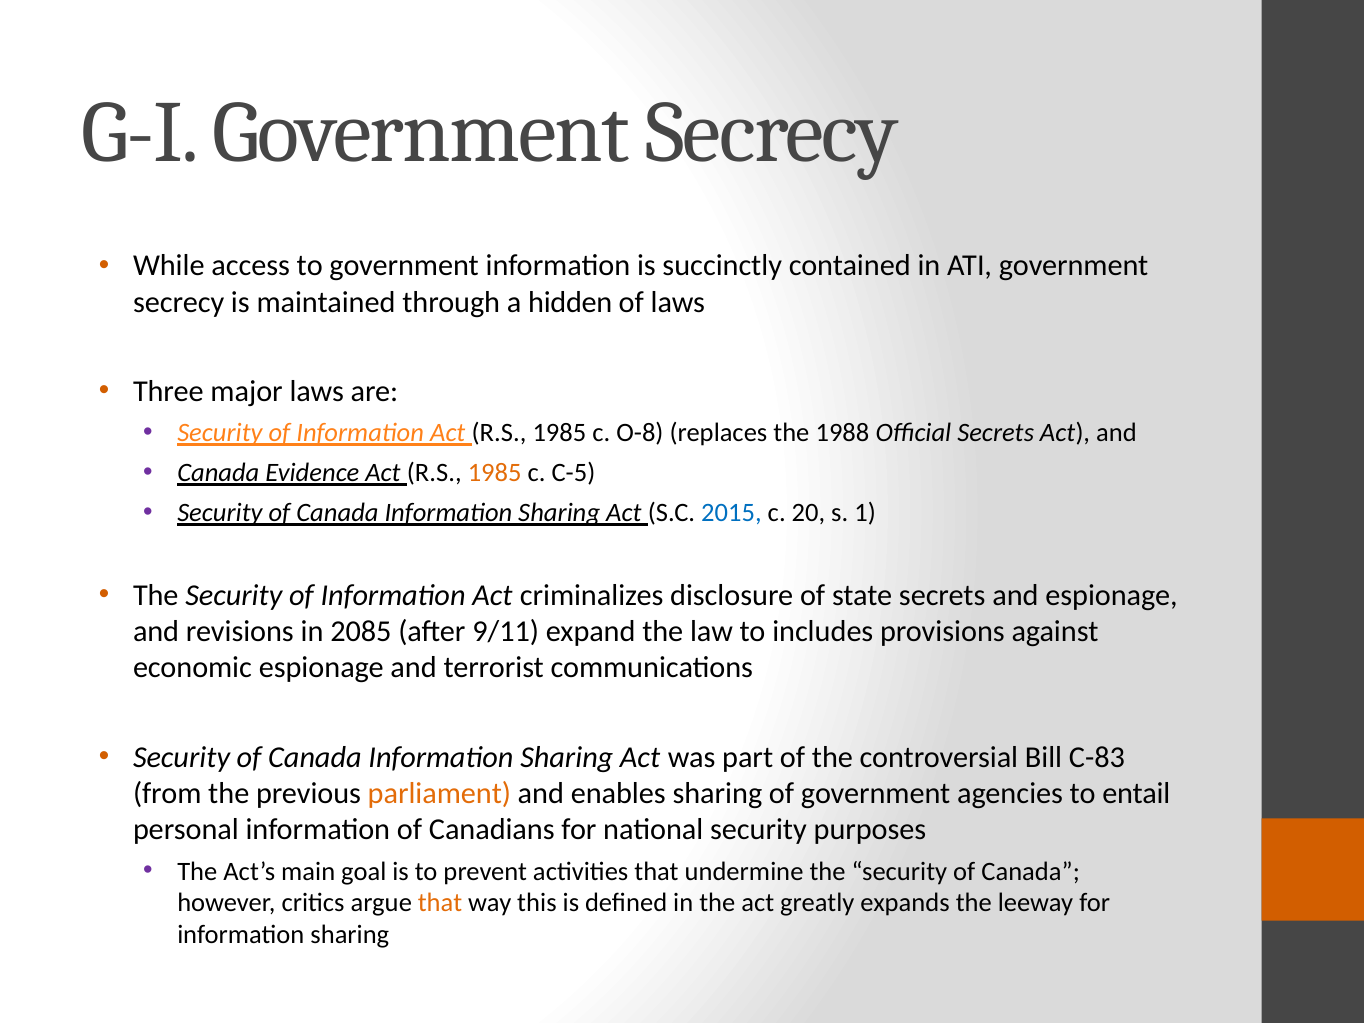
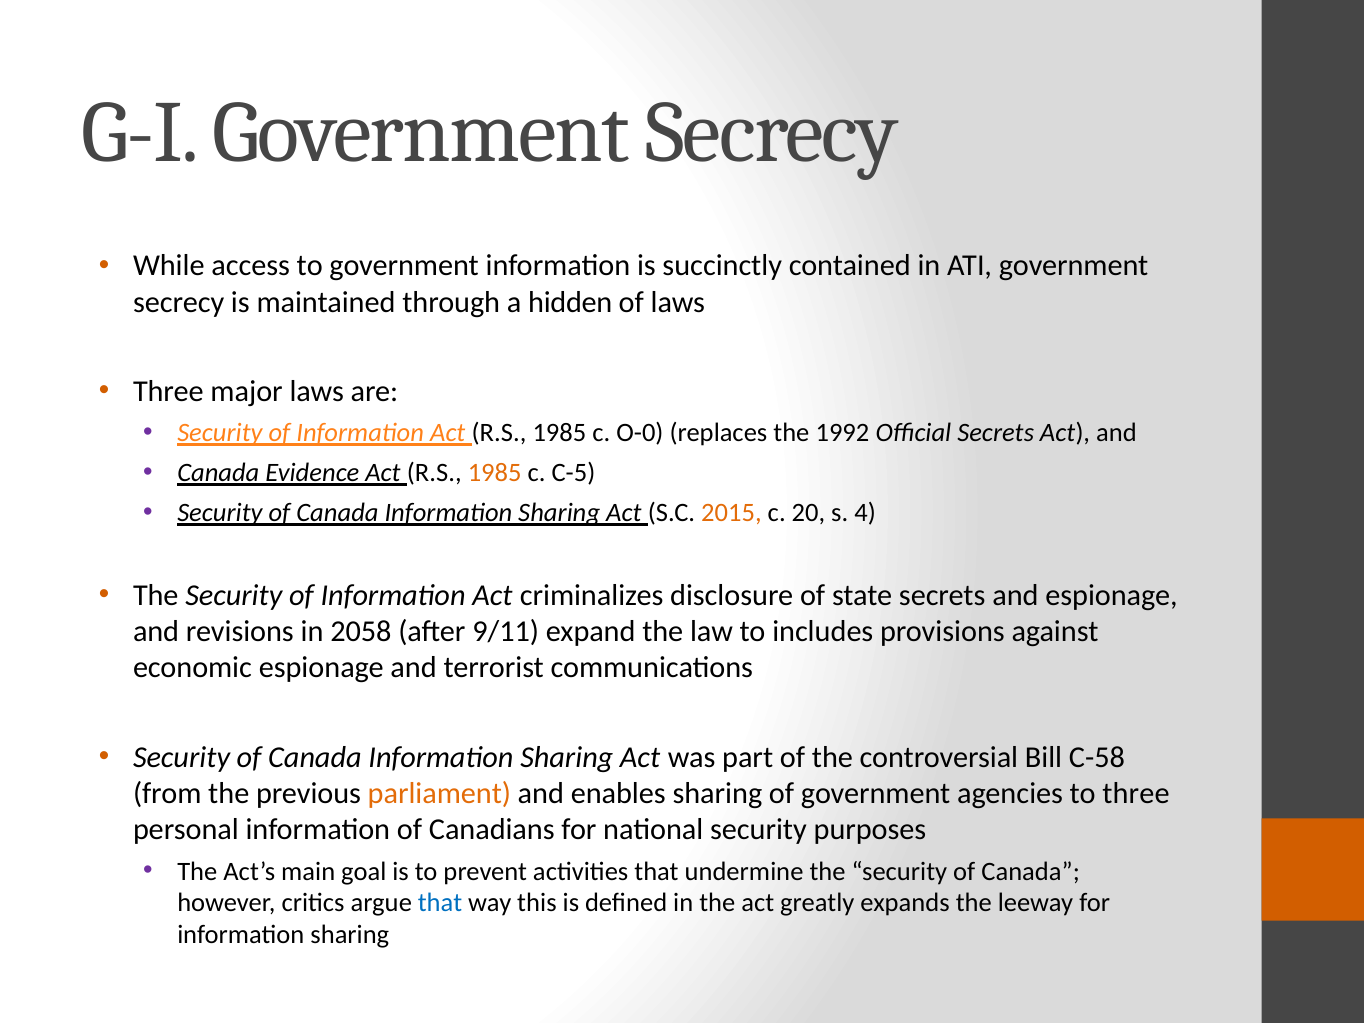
O-8: O-8 -> O-0
1988: 1988 -> 1992
2015 colour: blue -> orange
1: 1 -> 4
2085: 2085 -> 2058
C-83: C-83 -> C-58
to entail: entail -> three
that at (440, 903) colour: orange -> blue
